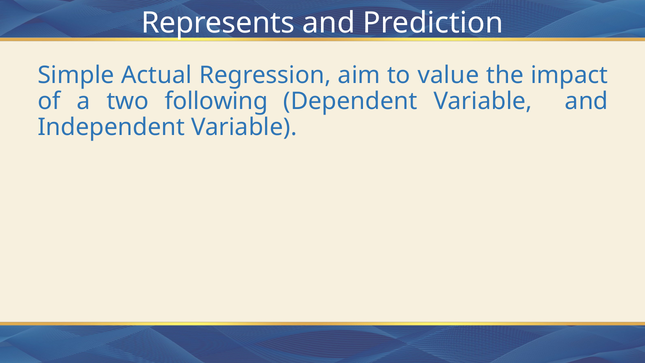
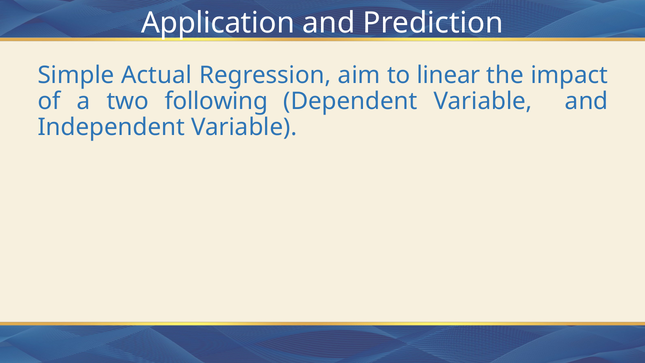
Represents: Represents -> Application
value: value -> linear
